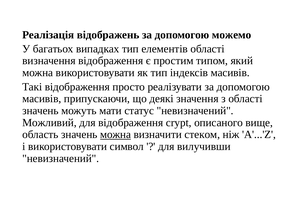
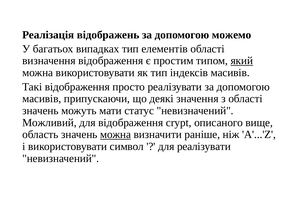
який underline: none -> present
стеком: стеком -> раніше
для вилучивши: вилучивши -> реалізувати
